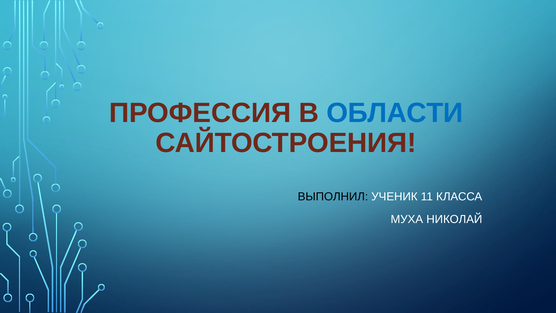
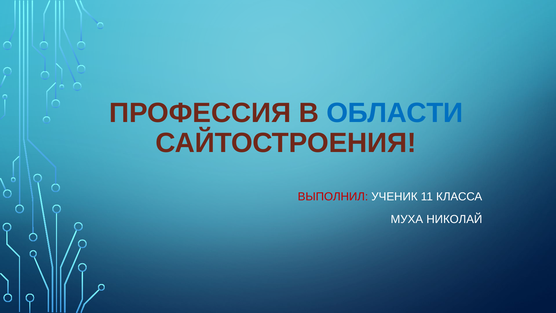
ВЫПОЛНИЛ colour: black -> red
